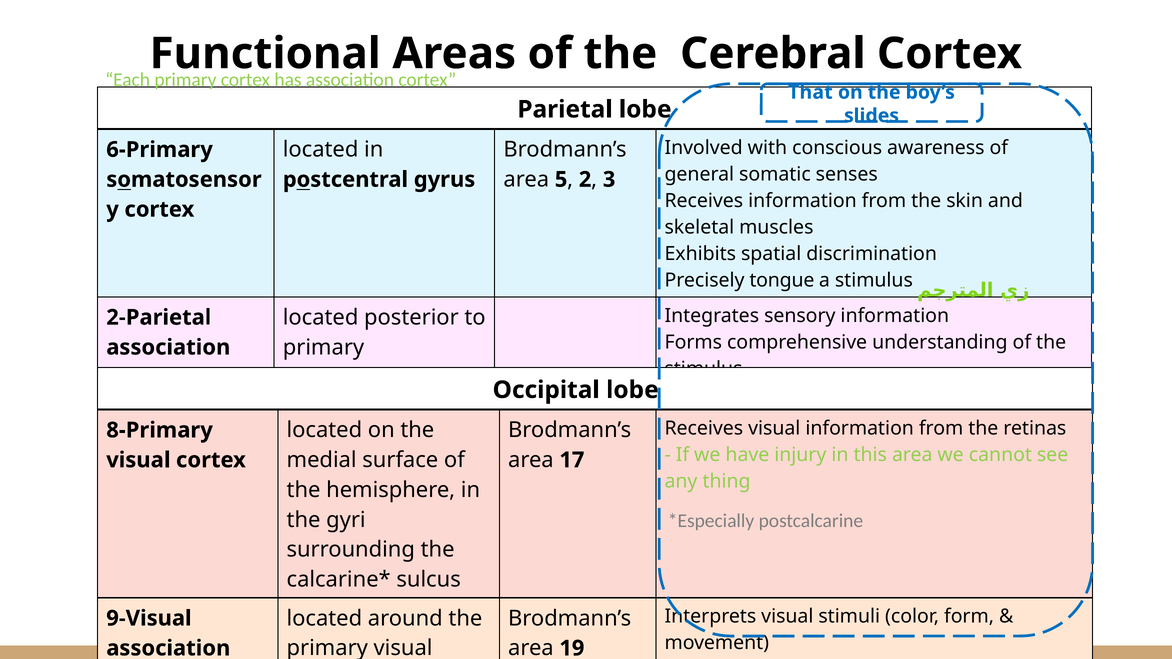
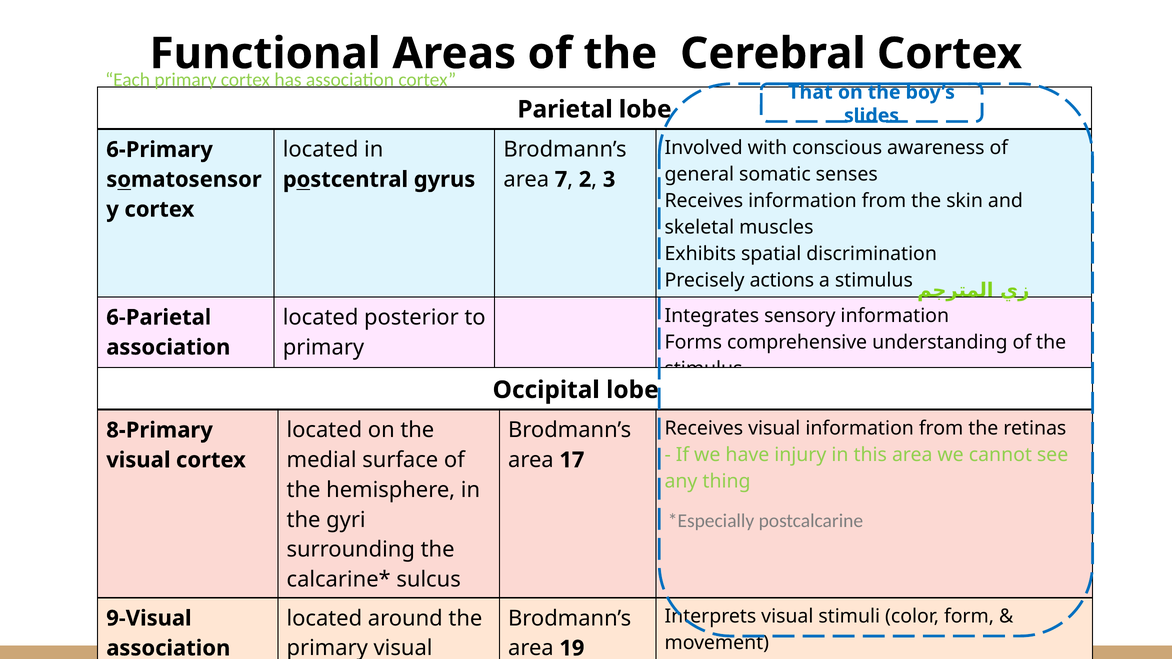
5: 5 -> 7
tongue: tongue -> actions
2-Parietal: 2-Parietal -> 6-Parietal
